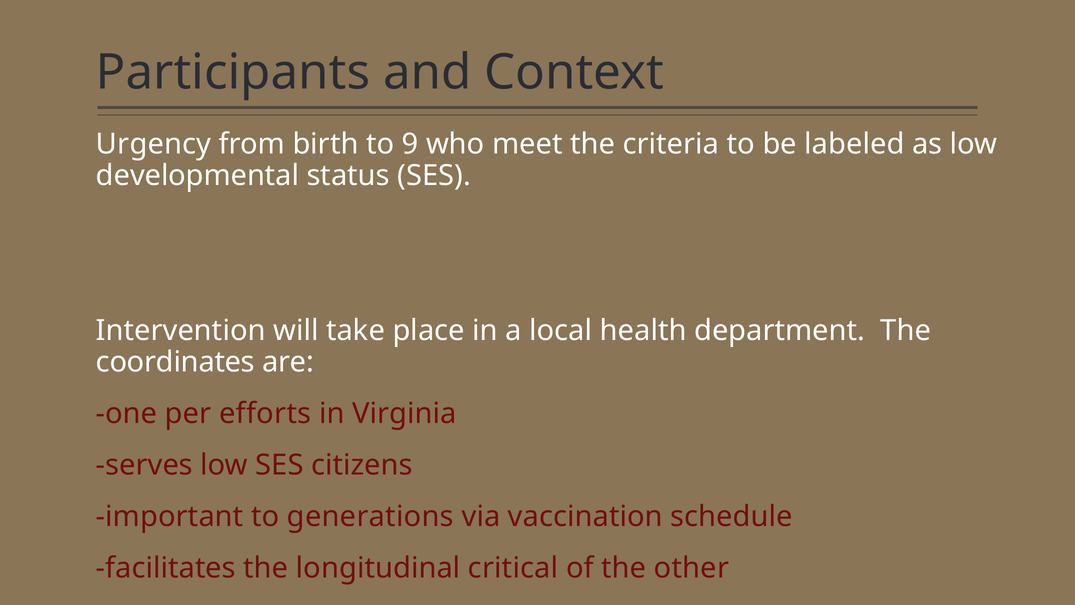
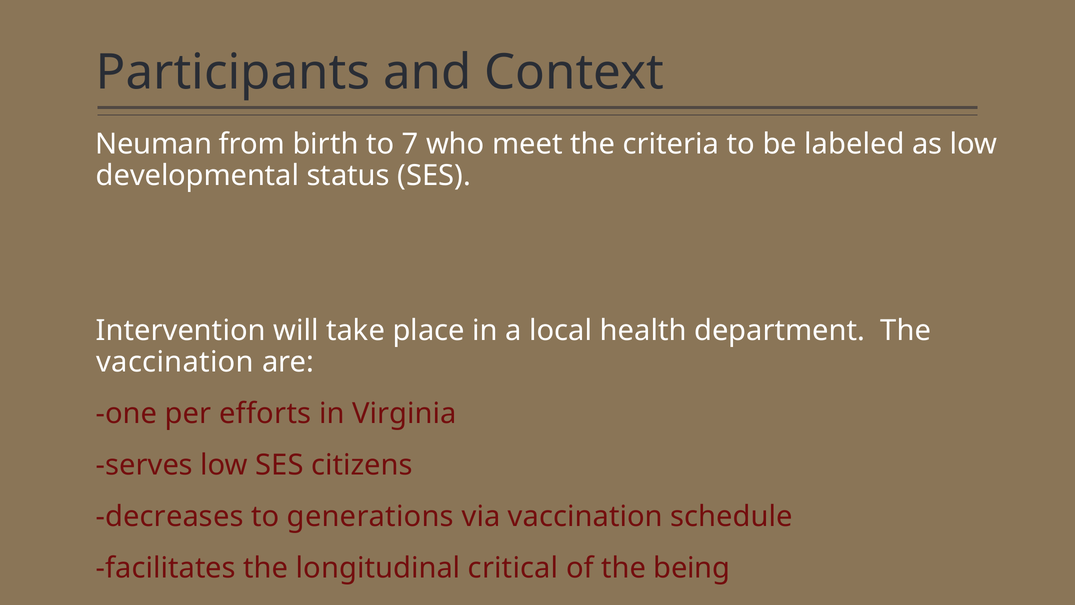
Urgency: Urgency -> Neuman
9: 9 -> 7
coordinates at (175, 362): coordinates -> vaccination
important: important -> decreases
other: other -> being
